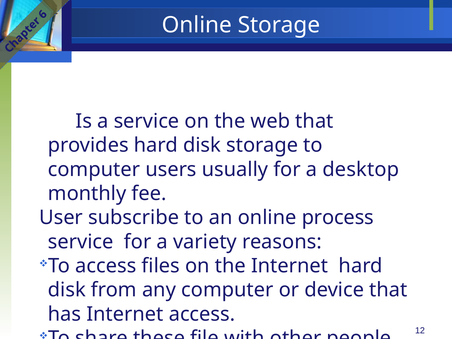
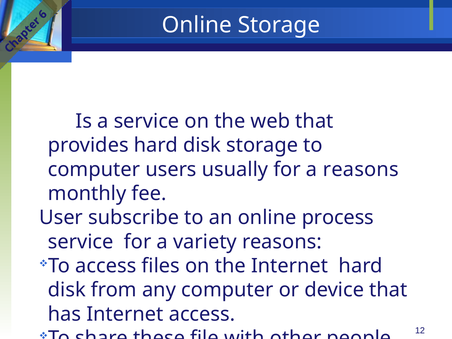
a desktop: desktop -> reasons
